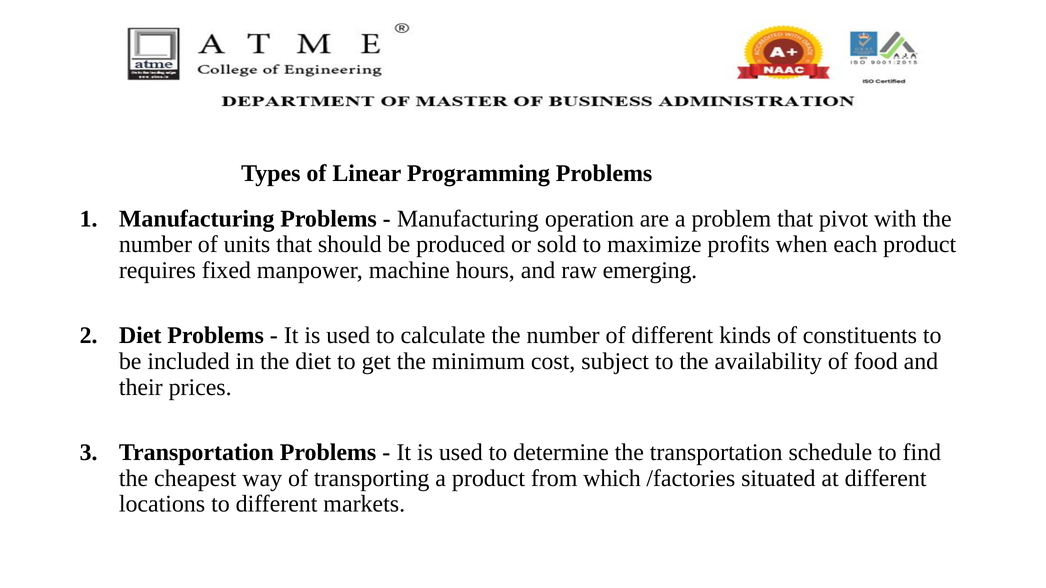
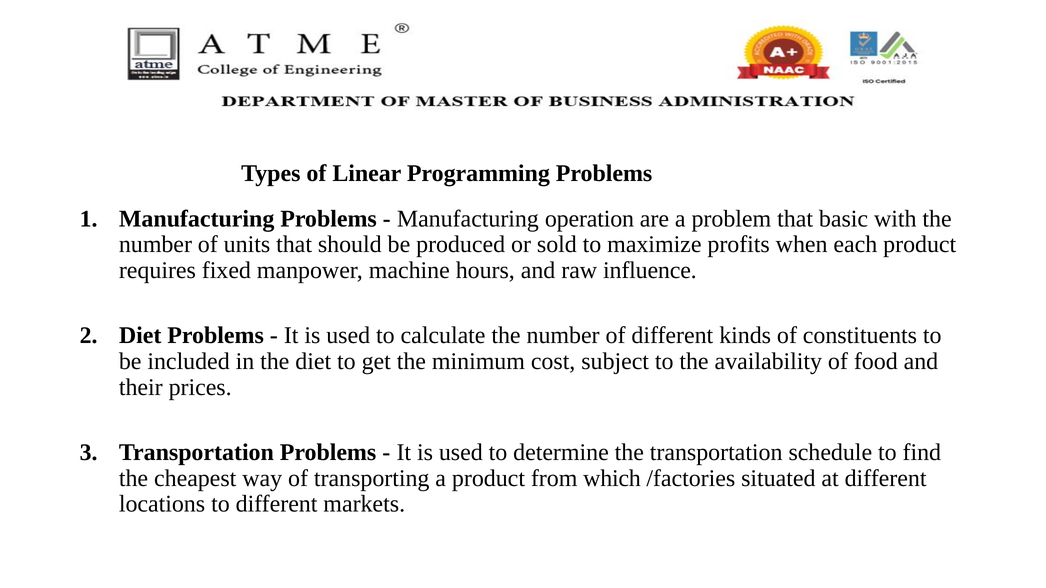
pivot: pivot -> basic
emerging: emerging -> influence
